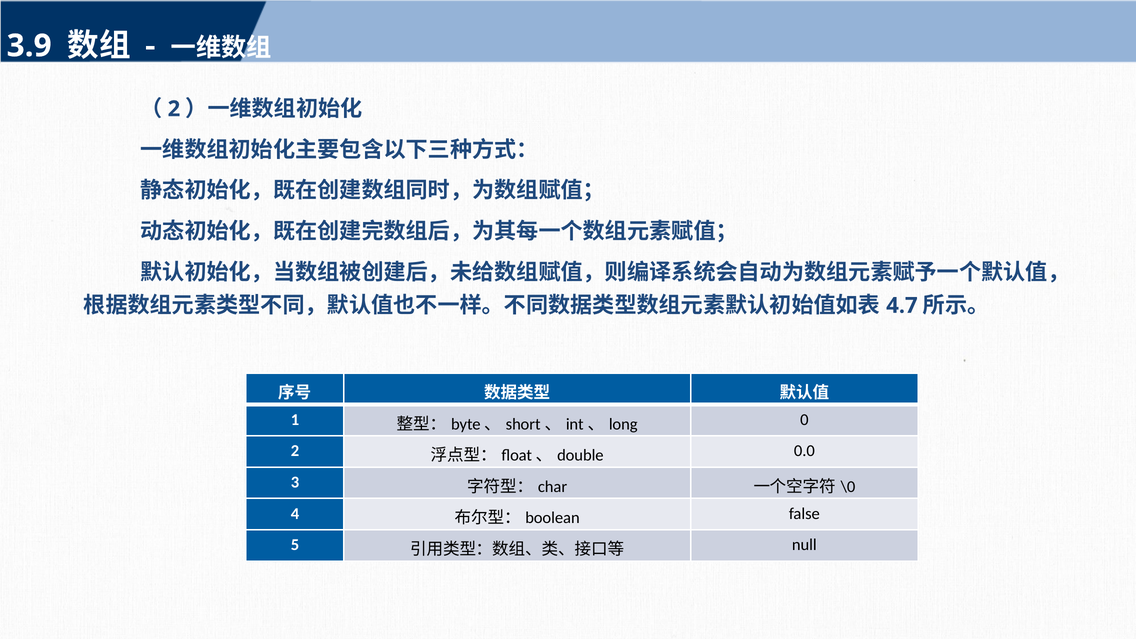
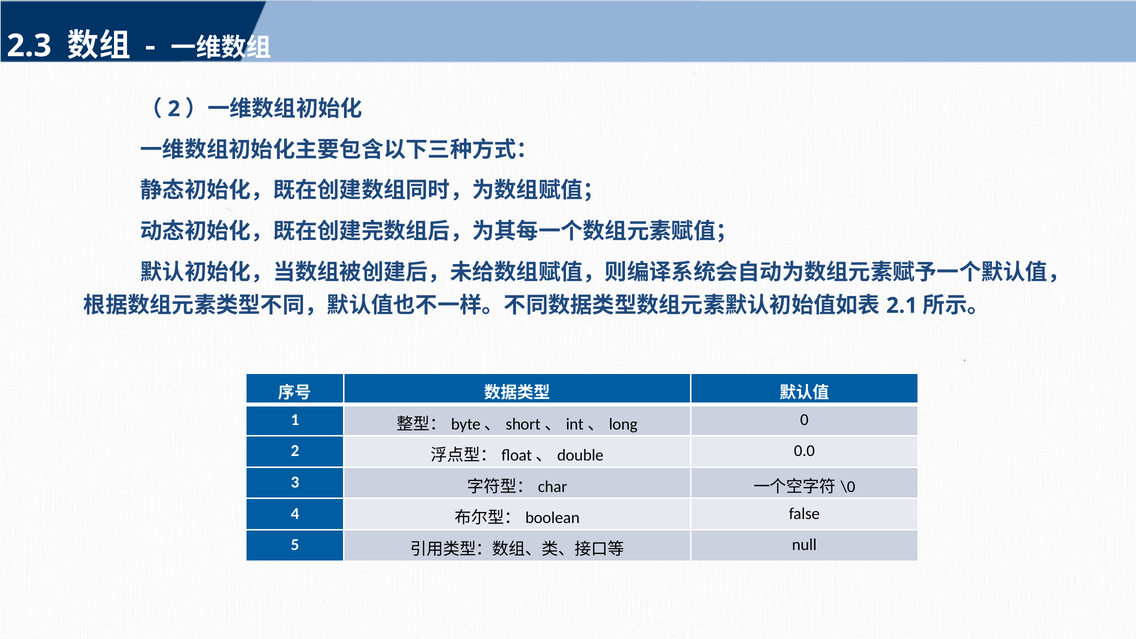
3.9: 3.9 -> 2.3
4.7: 4.7 -> 2.1
